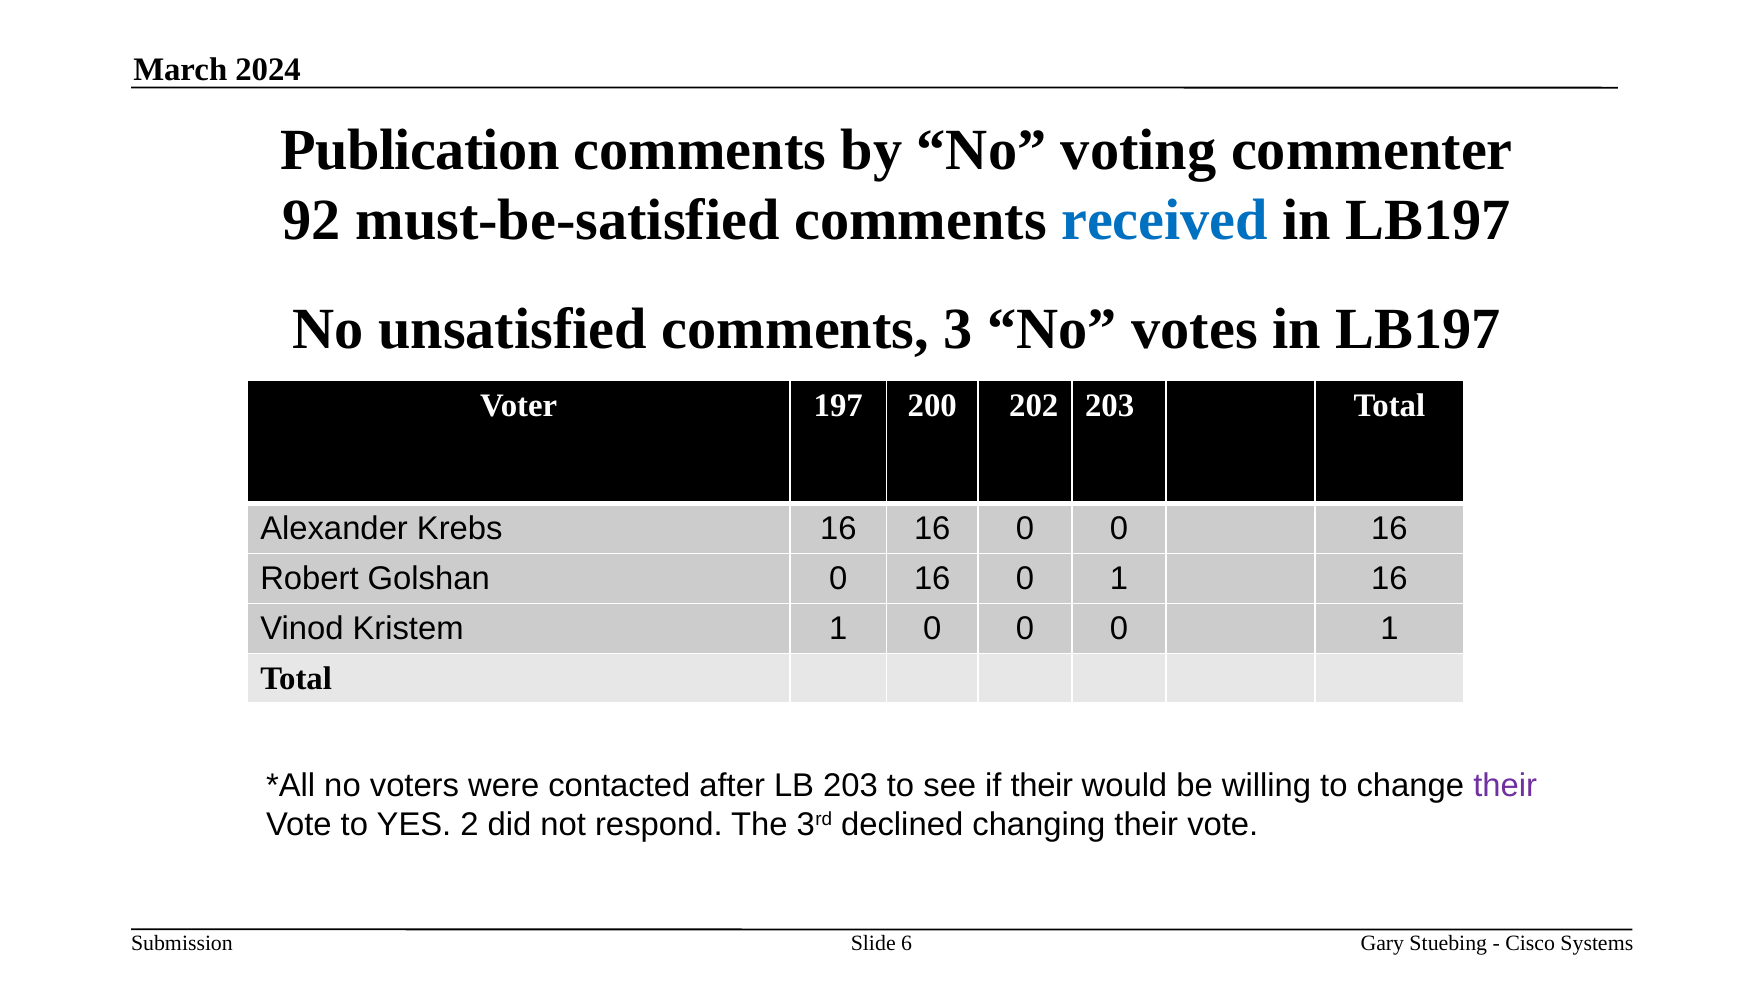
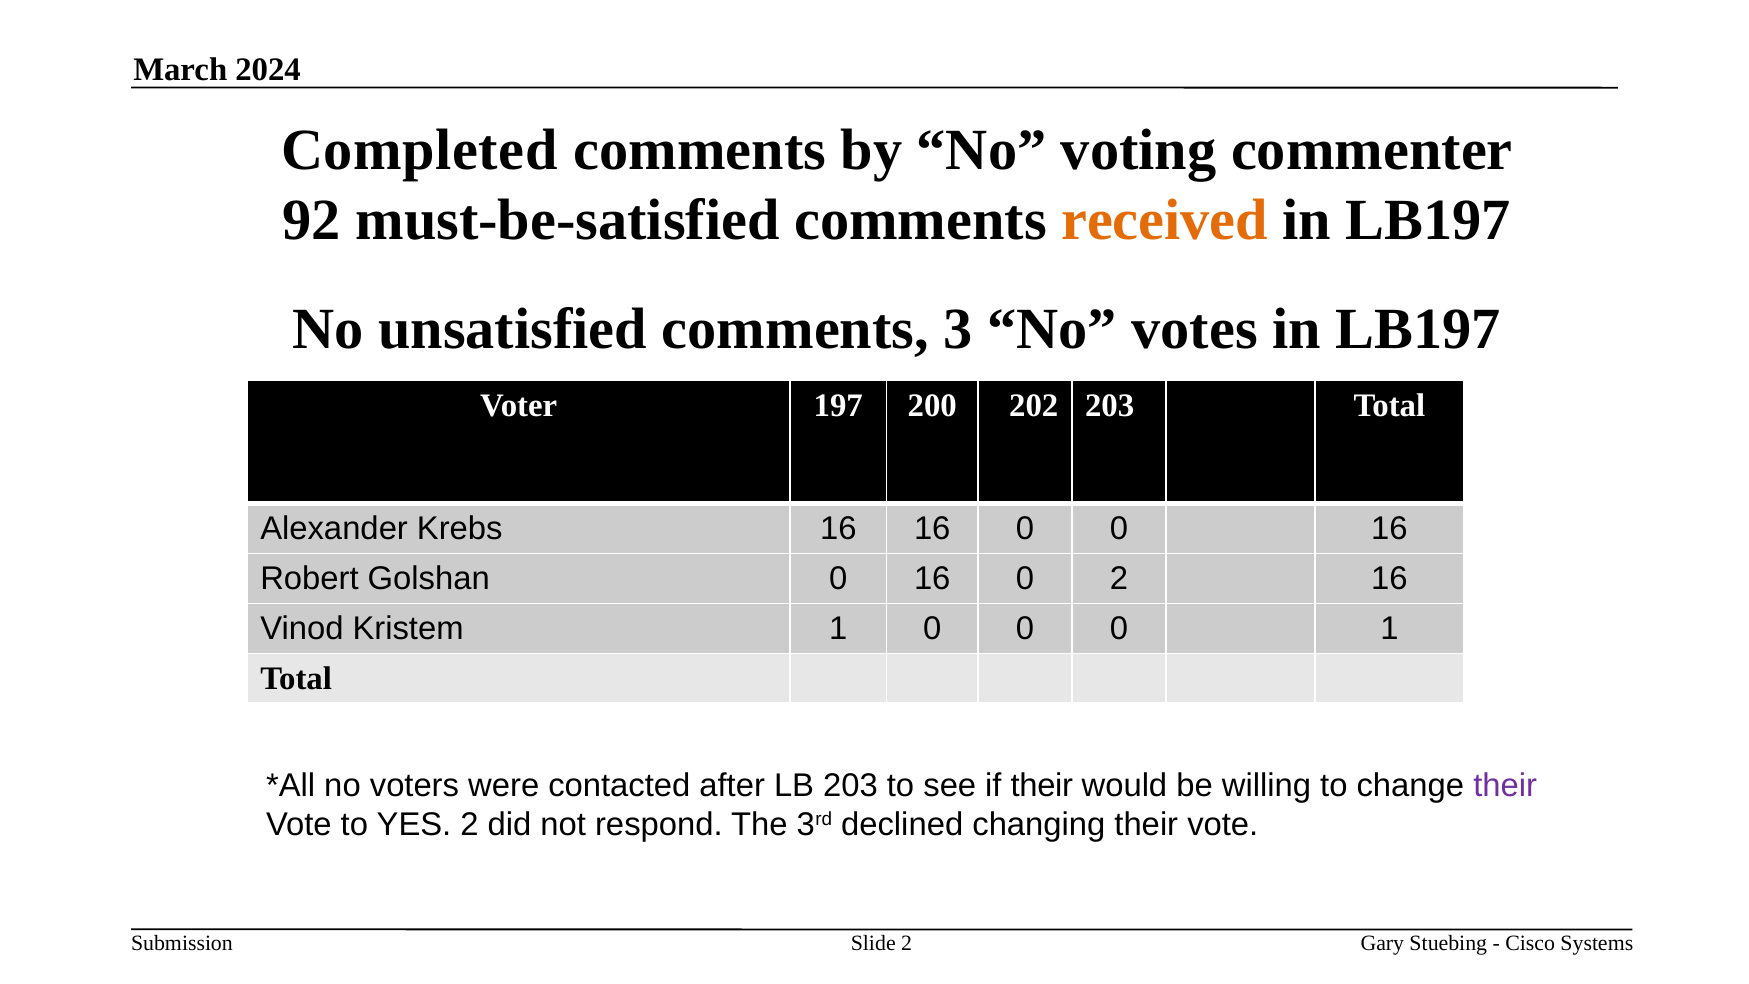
Publication: Publication -> Completed
received colour: blue -> orange
16 0 1: 1 -> 2
Slide 6: 6 -> 2
